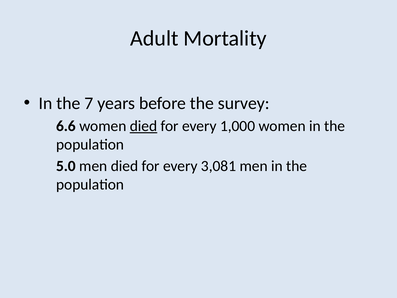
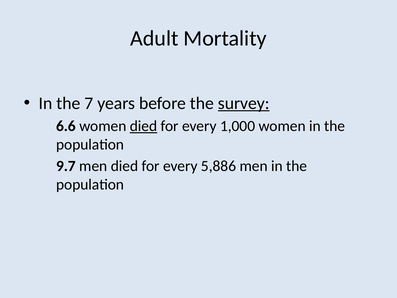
survey underline: none -> present
5.0: 5.0 -> 9.7
3,081: 3,081 -> 5,886
